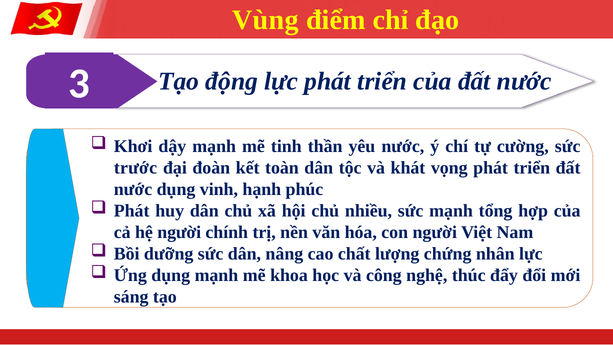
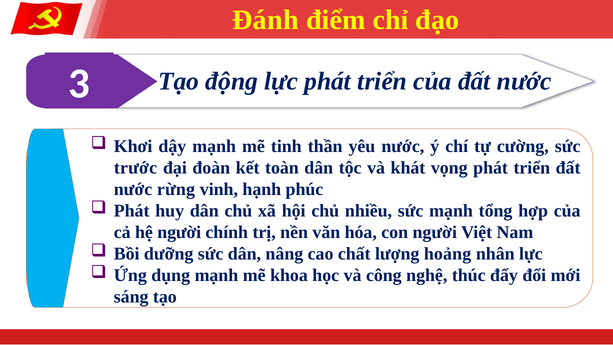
Vùng: Vùng -> Đánh
nước dụng: dụng -> rừng
chứng: chứng -> hoảng
